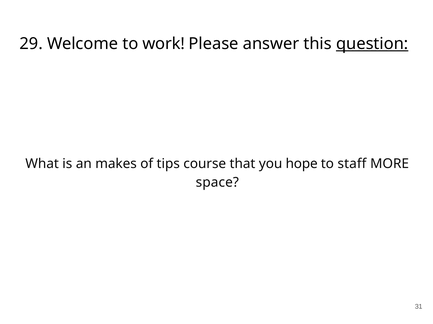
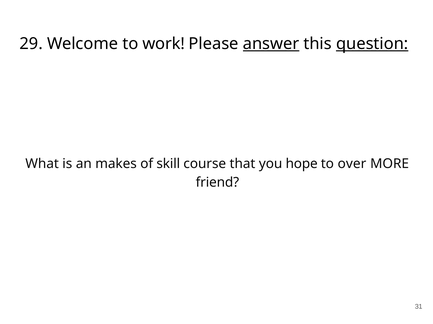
answer underline: none -> present
tips: tips -> skill
staff: staff -> over
space: space -> friend
